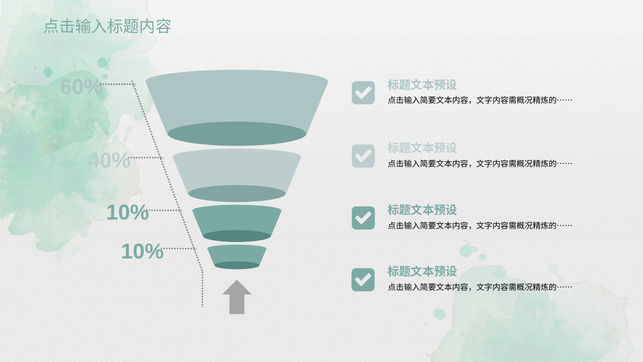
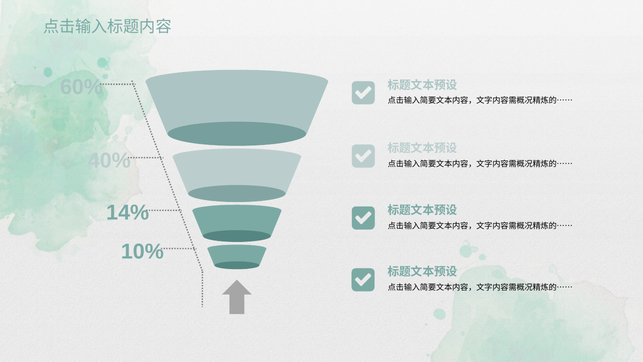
10% at (128, 212): 10% -> 14%
